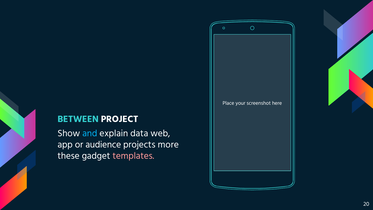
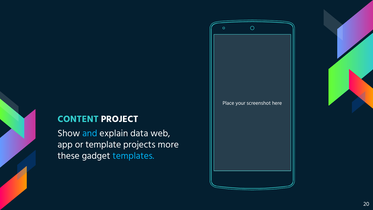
BETWEEN: BETWEEN -> CONTENT
audience: audience -> template
templates colour: pink -> light blue
